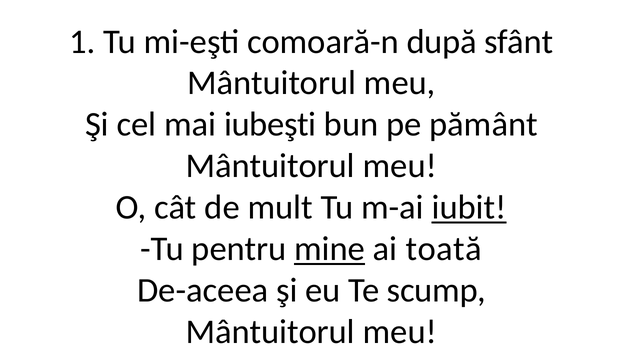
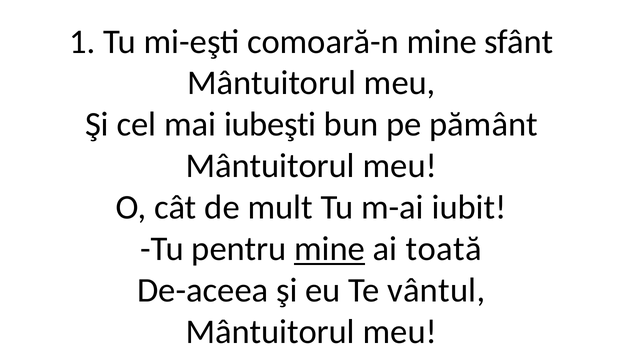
comoară-n după: după -> mine
iubit underline: present -> none
scump: scump -> vântul
